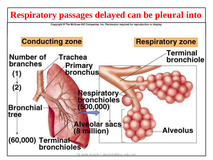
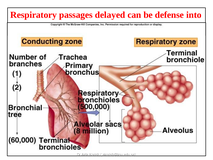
pleural: pleural -> defense
